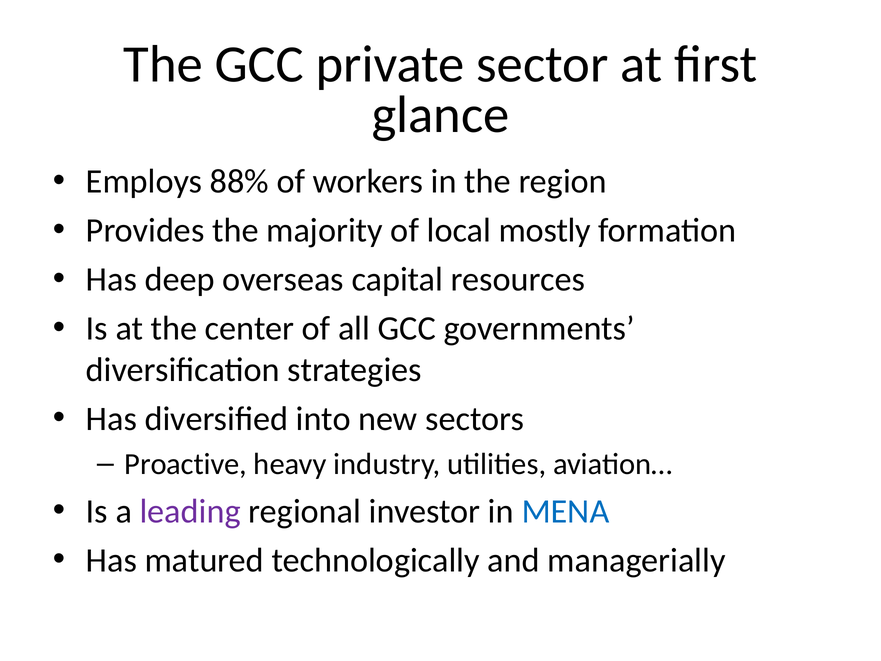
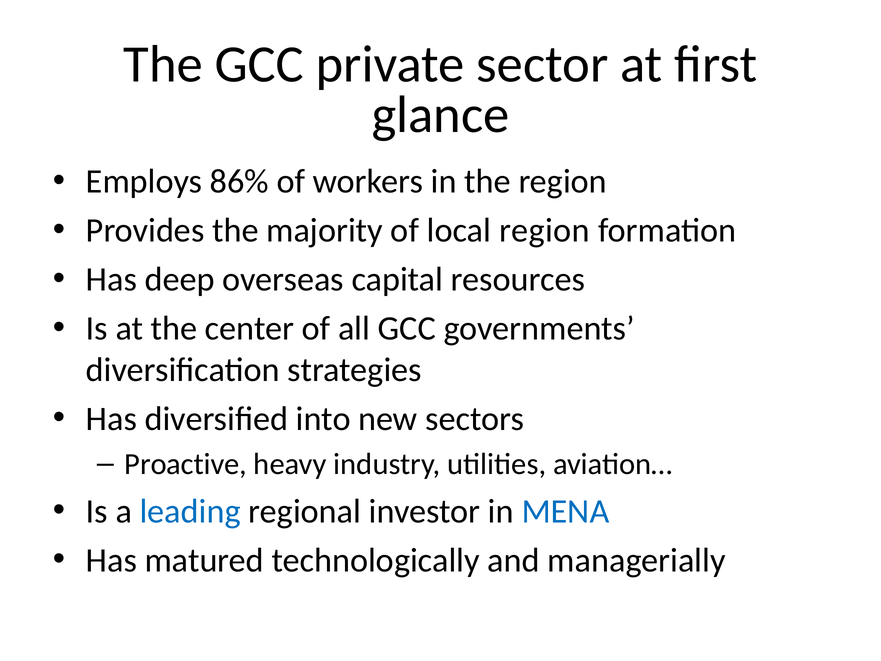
88%: 88% -> 86%
local mostly: mostly -> region
leading colour: purple -> blue
